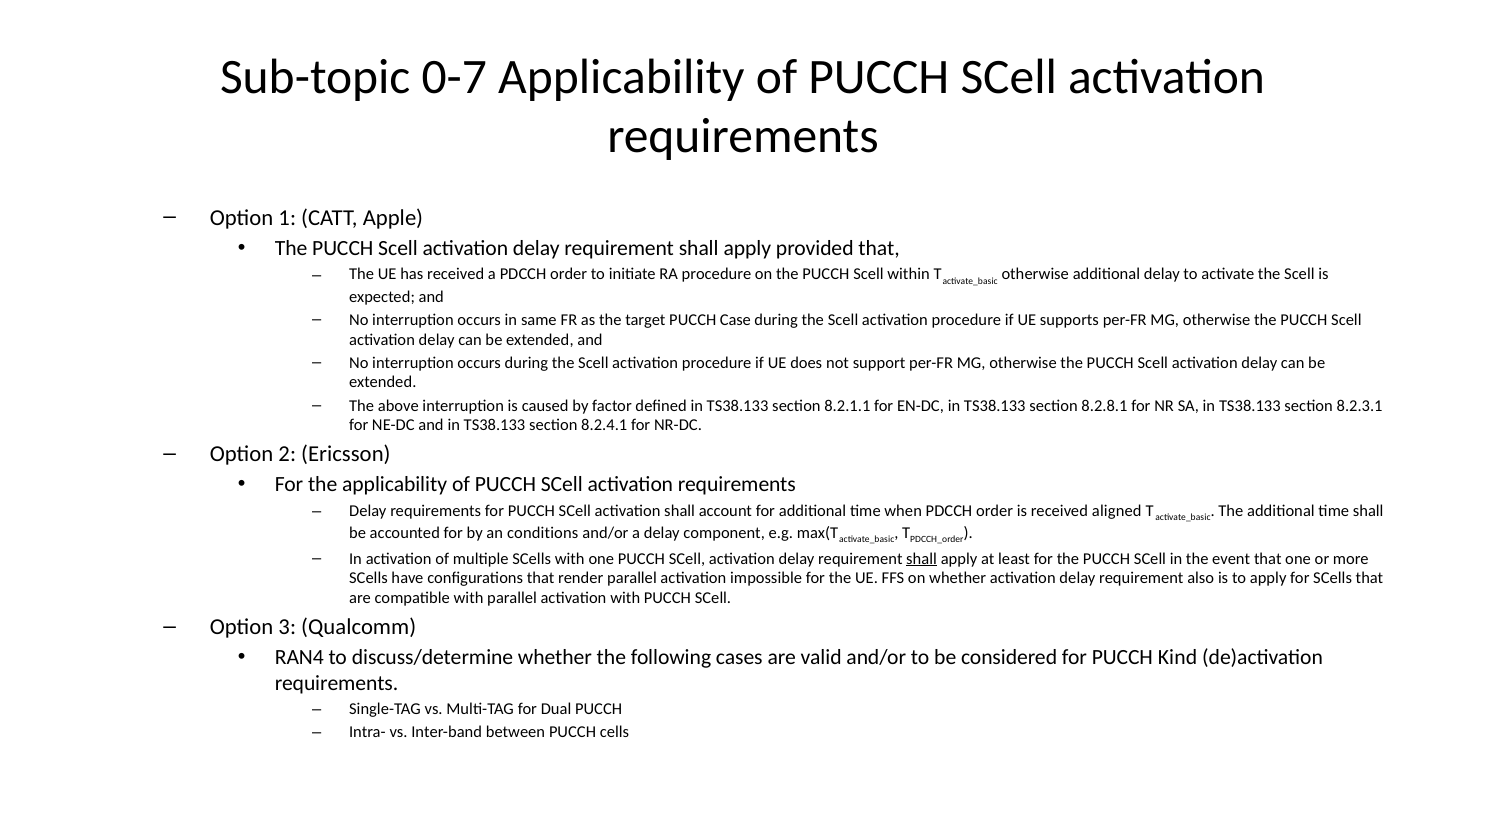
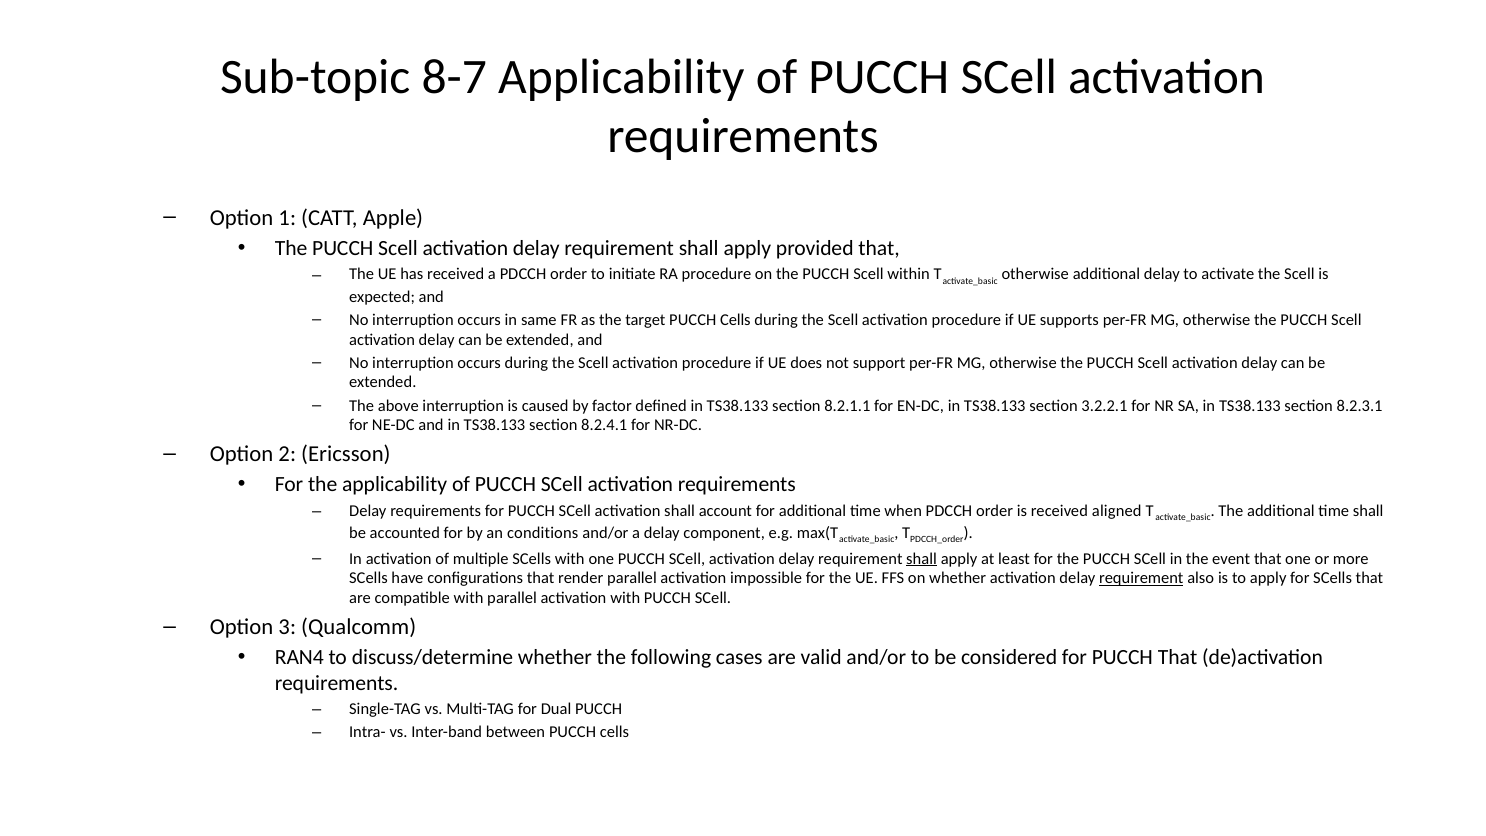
0-7: 0-7 -> 8-7
target PUCCH Case: Case -> Cells
8.2.8.1: 8.2.8.1 -> 3.2.2.1
requirement at (1141, 578) underline: none -> present
PUCCH Kind: Kind -> That
